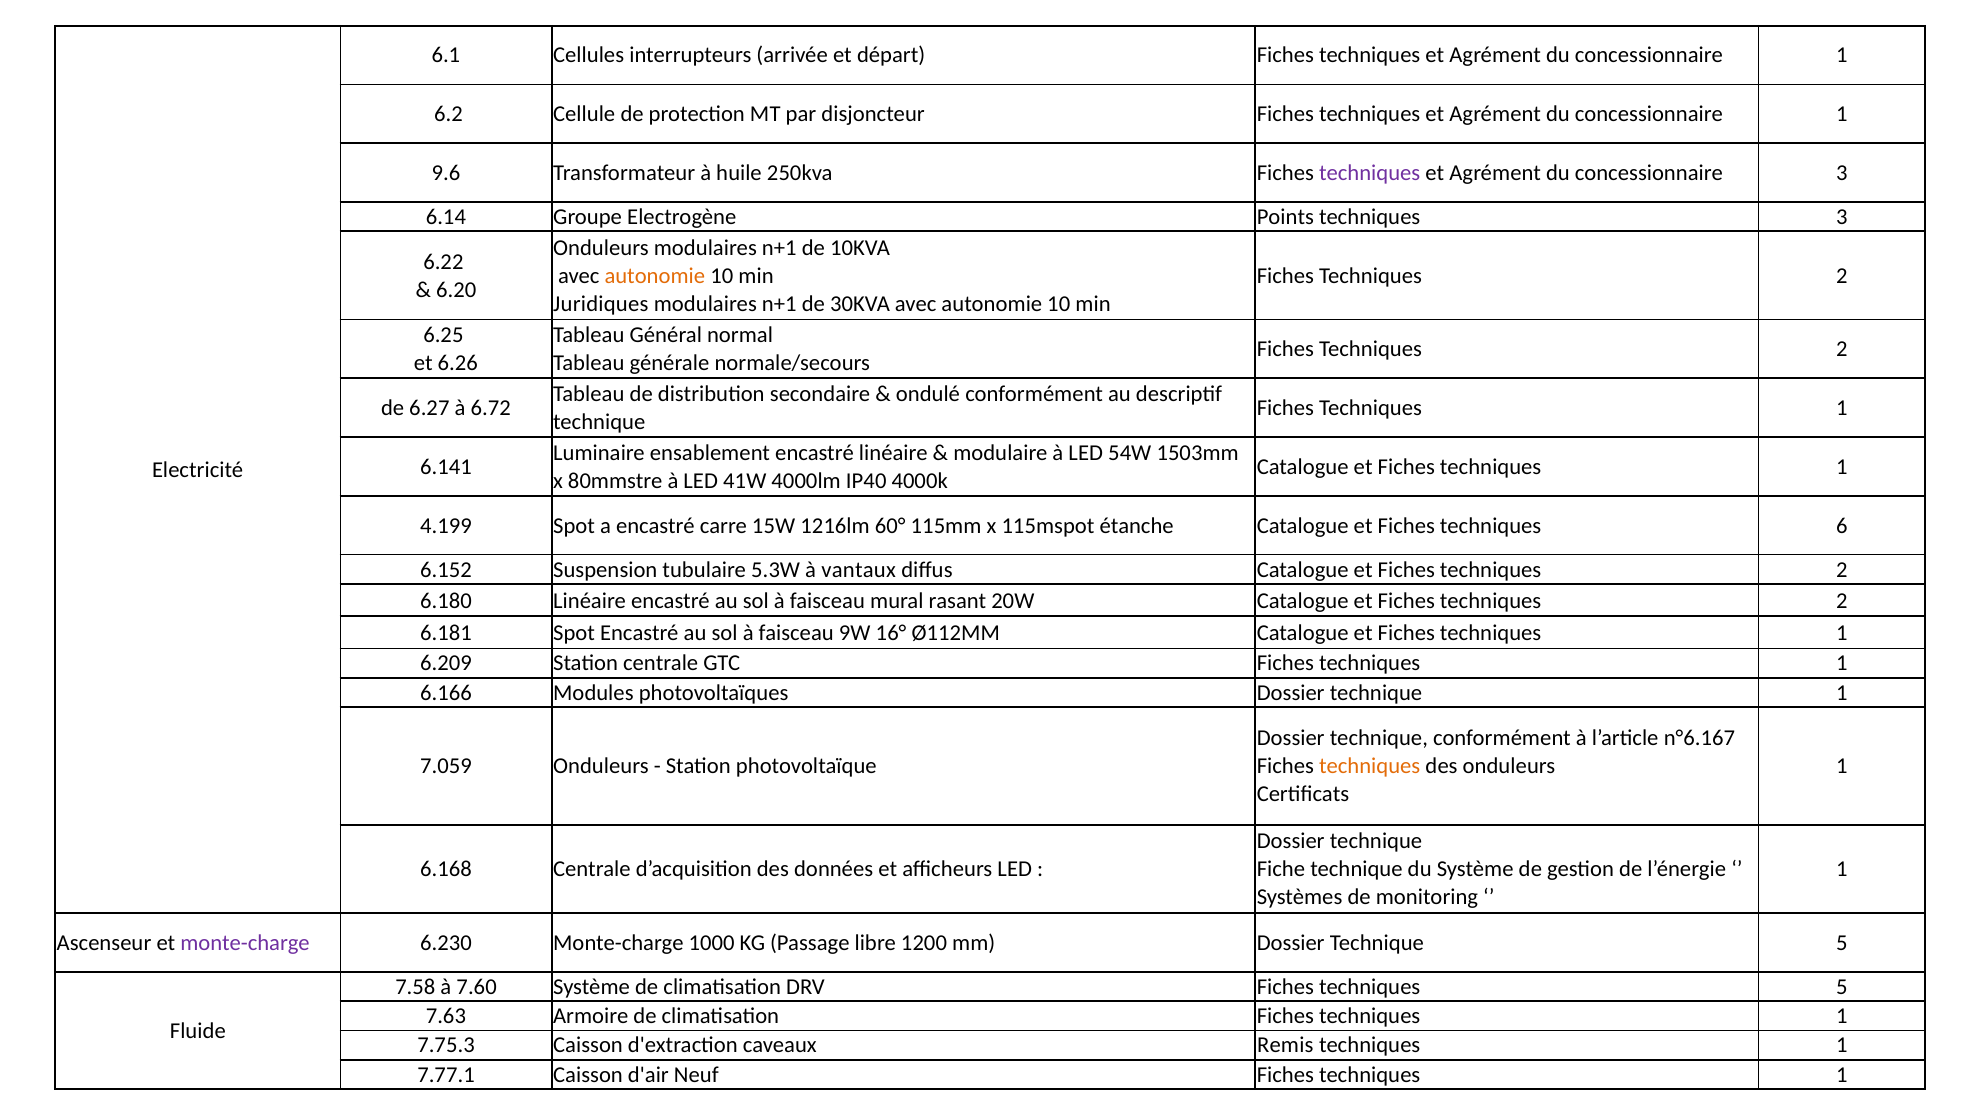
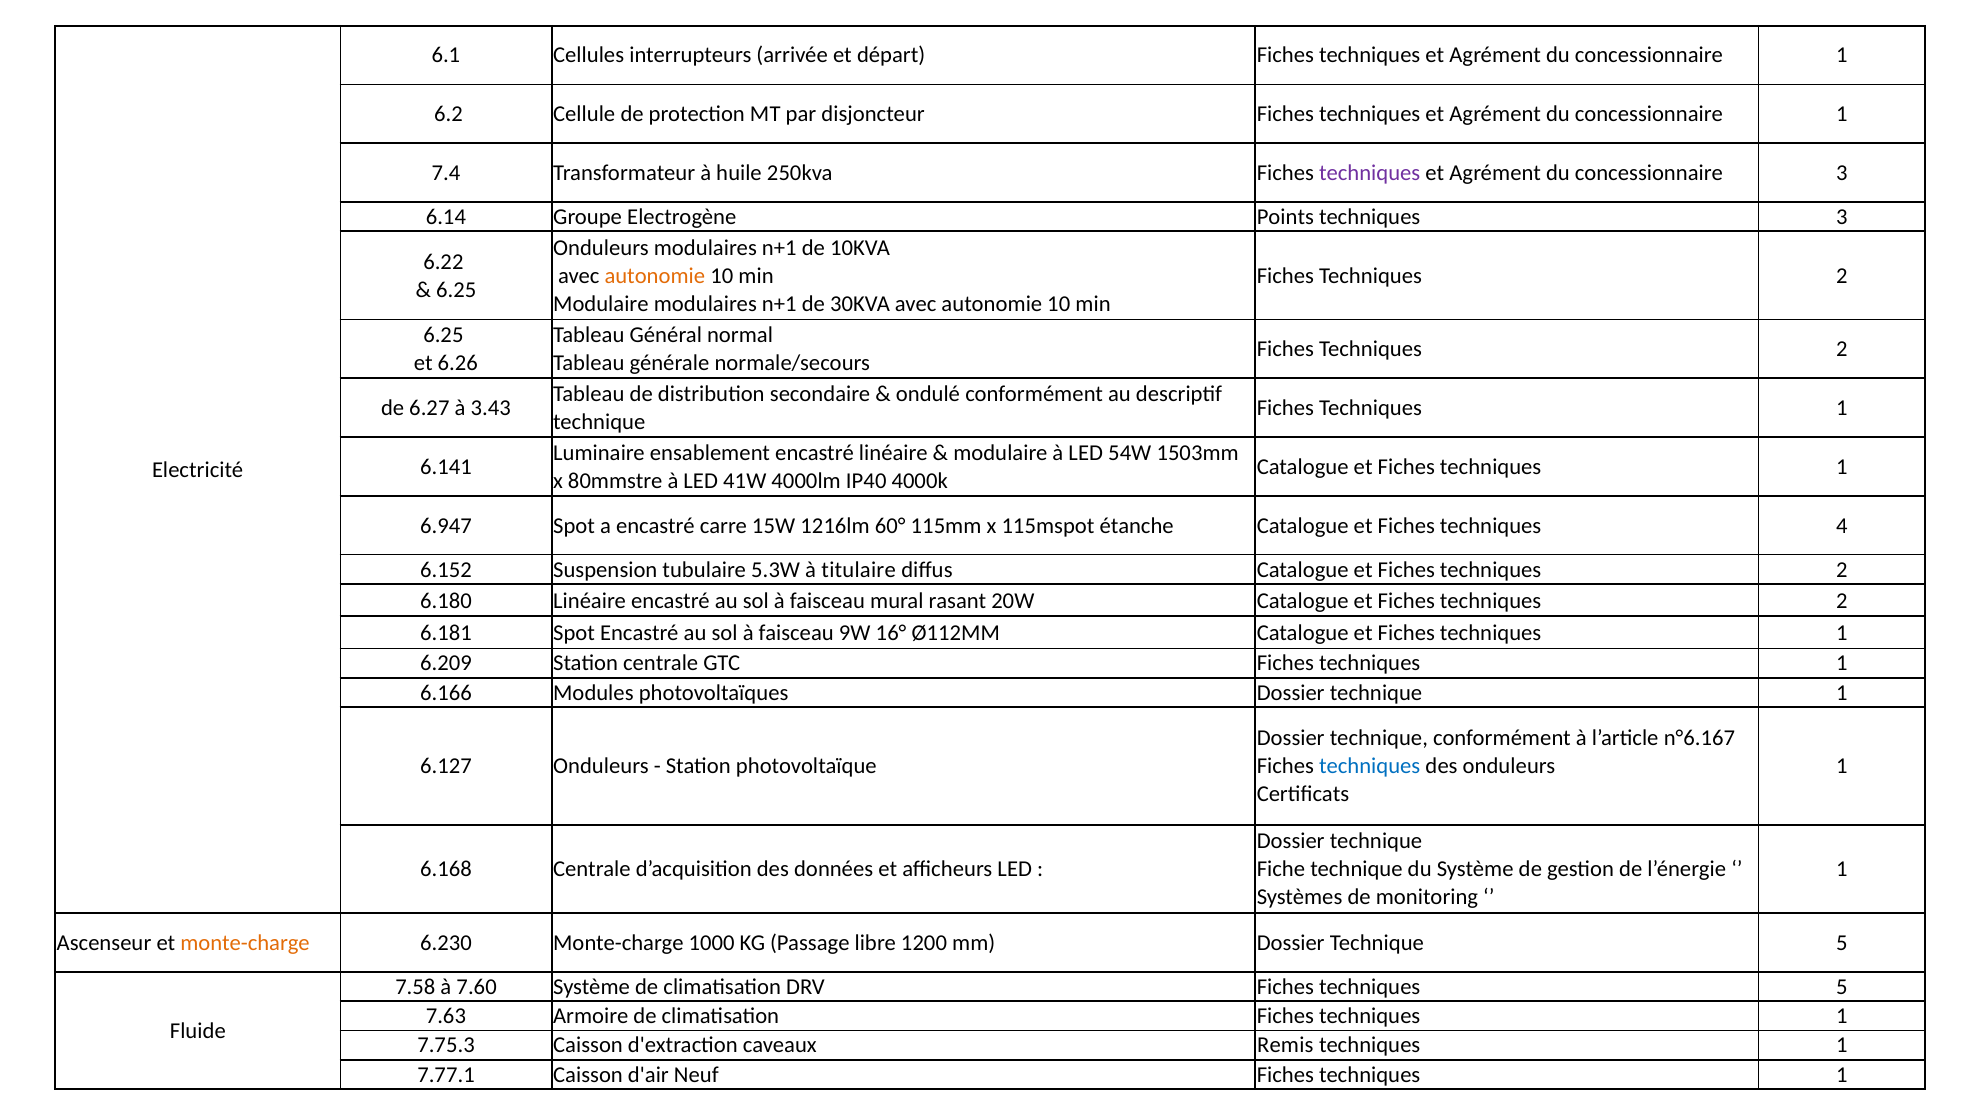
9.6: 9.6 -> 7.4
6.20 at (456, 290): 6.20 -> 6.25
Juridiques at (601, 304): Juridiques -> Modulaire
6.72: 6.72 -> 3.43
4.199: 4.199 -> 6.947
6: 6 -> 4
vantaux: vantaux -> titulaire
7.059: 7.059 -> 6.127
techniques at (1370, 766) colour: orange -> blue
monte-charge at (245, 942) colour: purple -> orange
